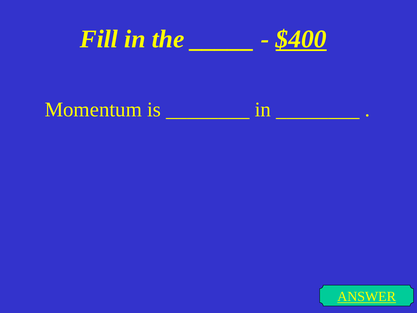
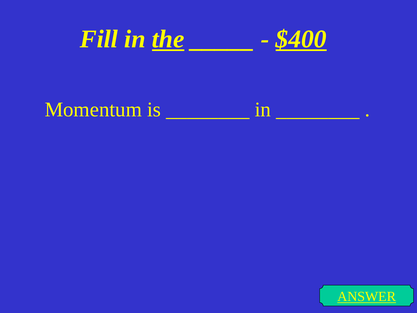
the underline: none -> present
